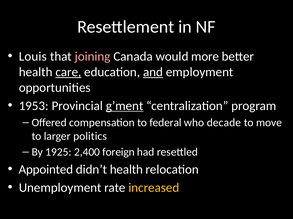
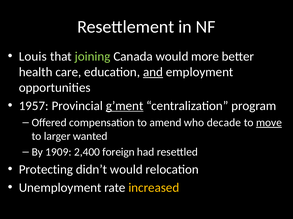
joining colour: pink -> light green
care underline: present -> none
1953: 1953 -> 1957
federal: federal -> amend
move underline: none -> present
politics: politics -> wanted
1925: 1925 -> 1909
Appointed: Appointed -> Protecting
didn’t health: health -> would
